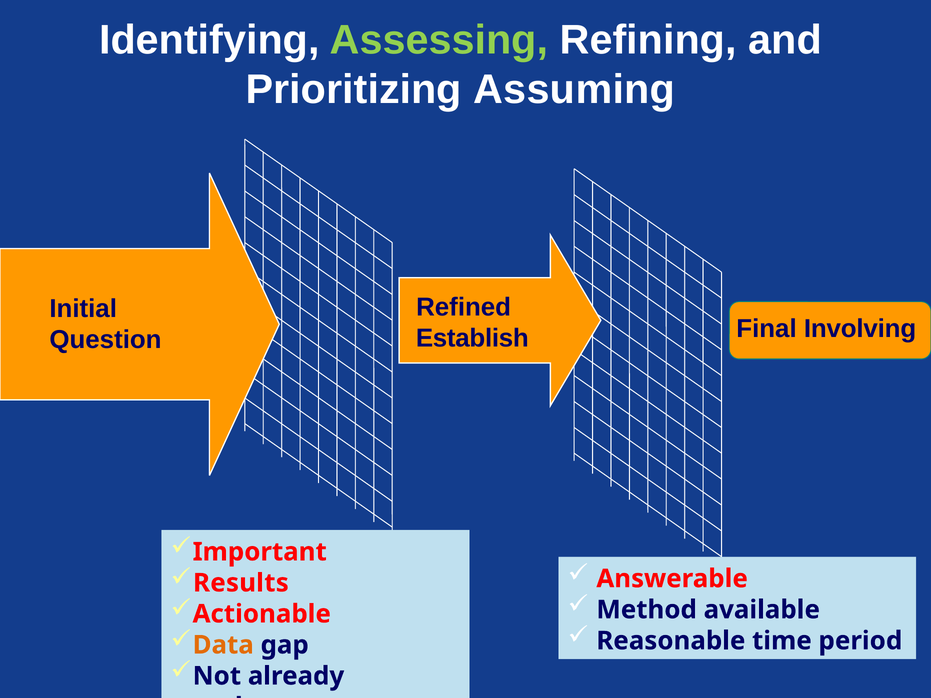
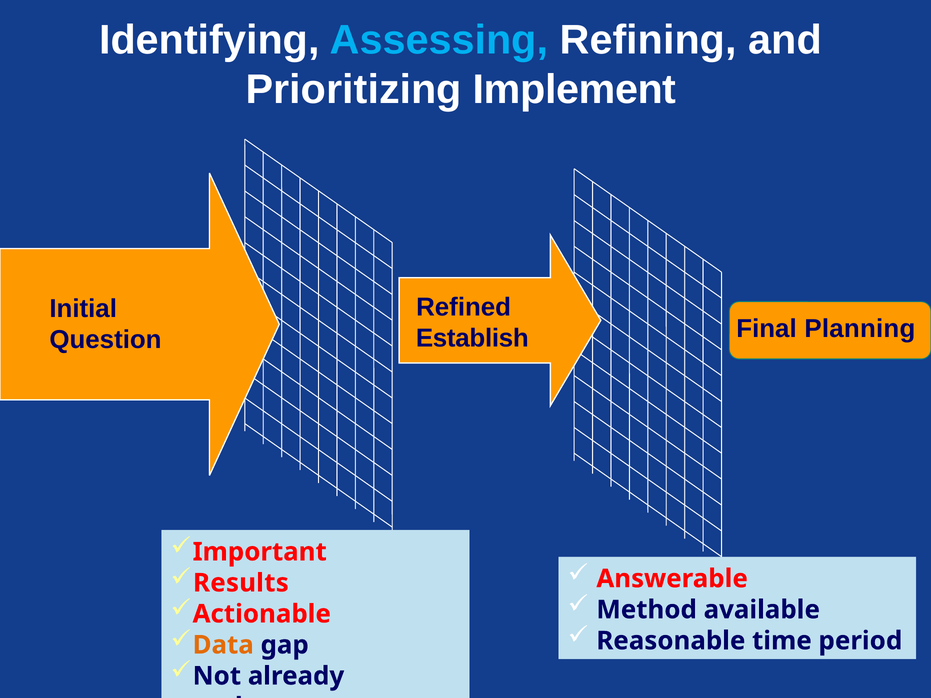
Assessing colour: light green -> light blue
Assuming: Assuming -> Implement
Involving: Involving -> Planning
